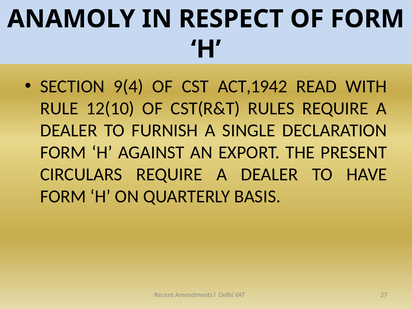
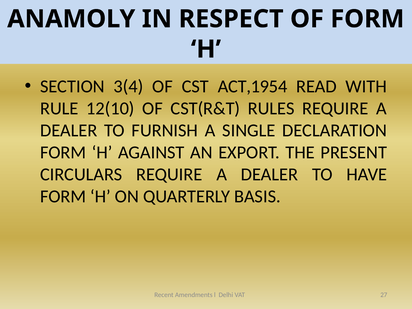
9(4: 9(4 -> 3(4
ACT,1942: ACT,1942 -> ACT,1954
